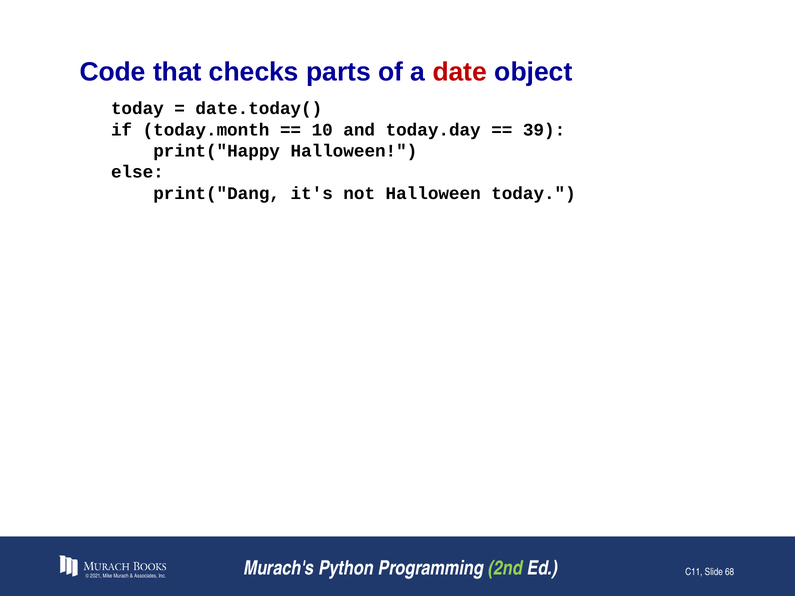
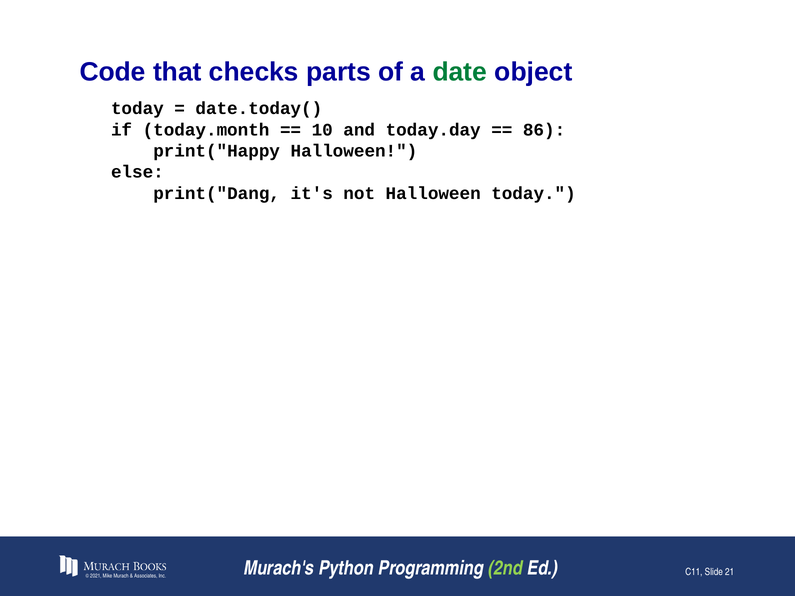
date colour: red -> green
39: 39 -> 86
68: 68 -> 21
